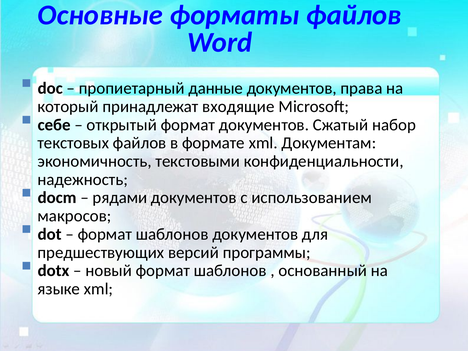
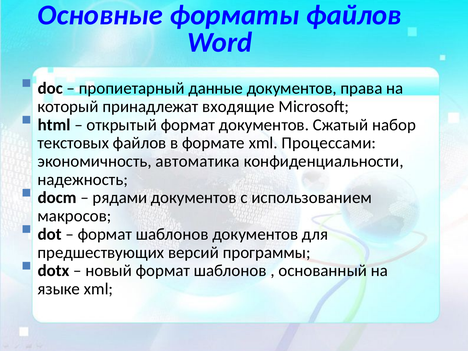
себе: себе -> html
Документам: Документам -> Процессами
текстовыми: текстовыми -> автоматика
